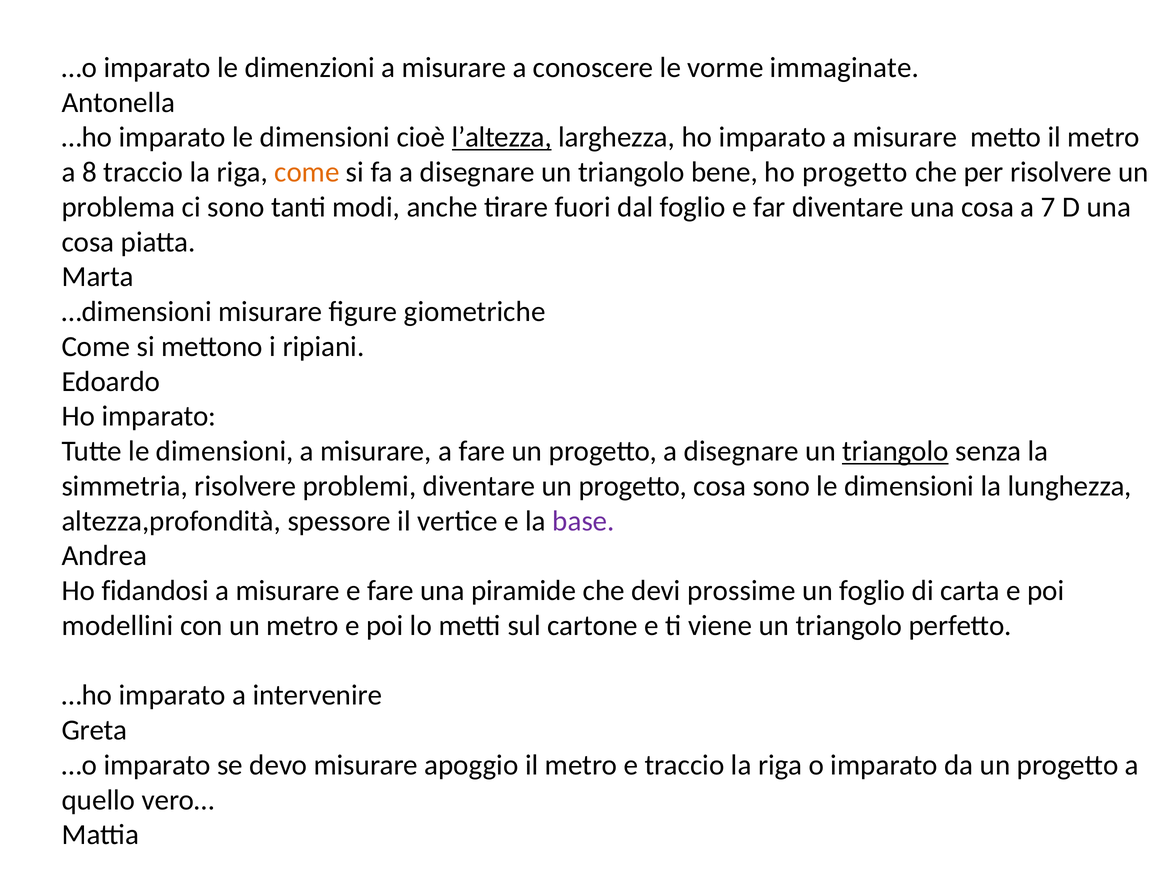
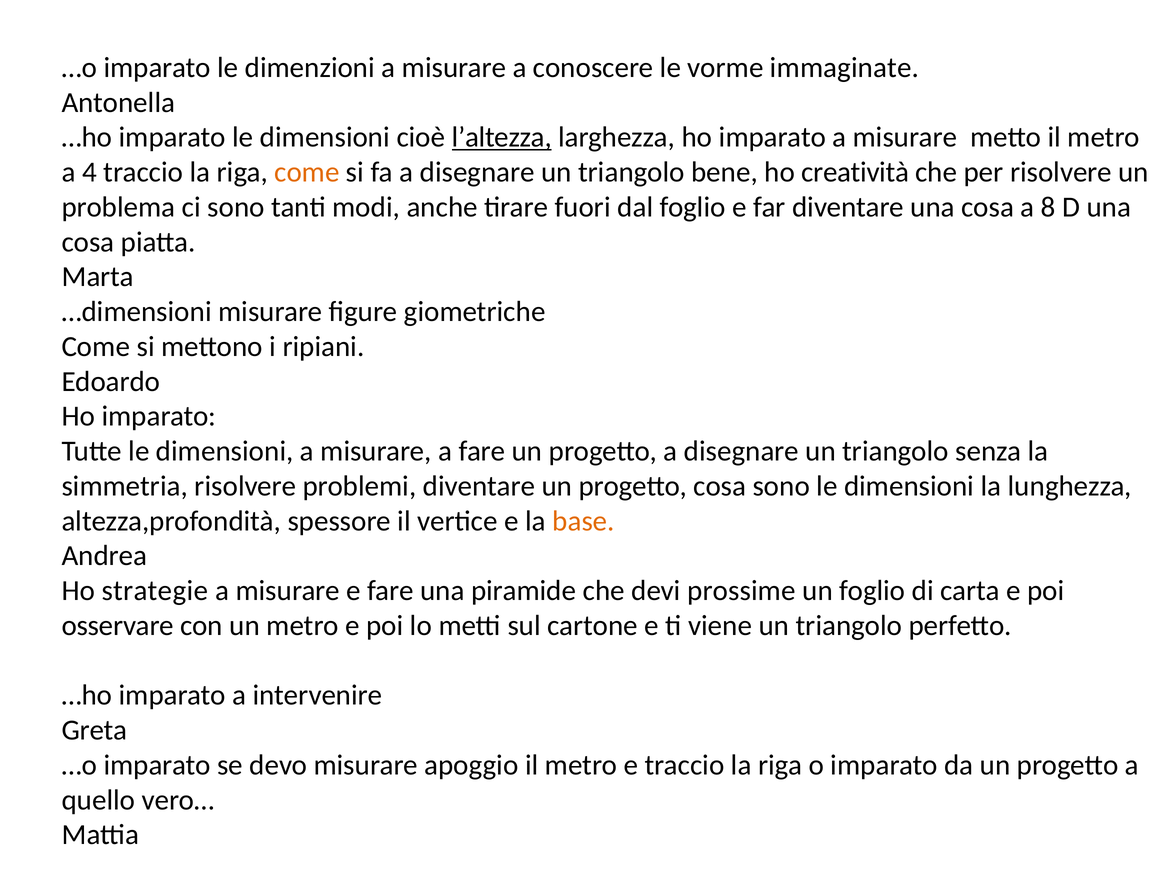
8: 8 -> 4
ho progetto: progetto -> creatività
7: 7 -> 8
triangolo at (895, 451) underline: present -> none
base colour: purple -> orange
fidandosi: fidandosi -> strategie
modellini: modellini -> osservare
